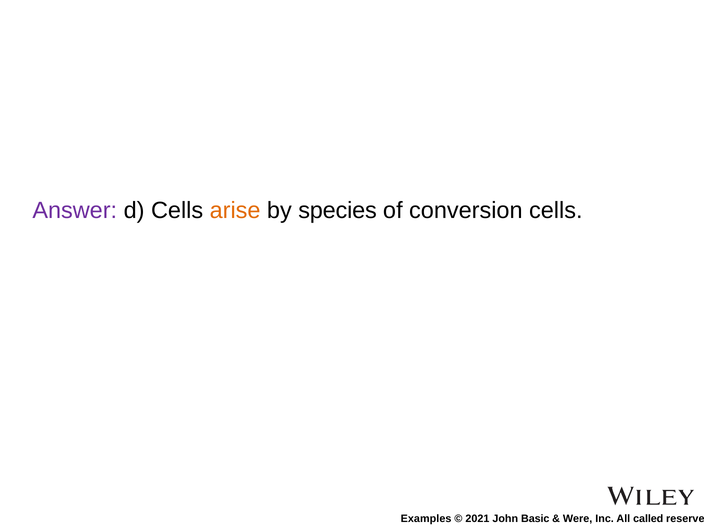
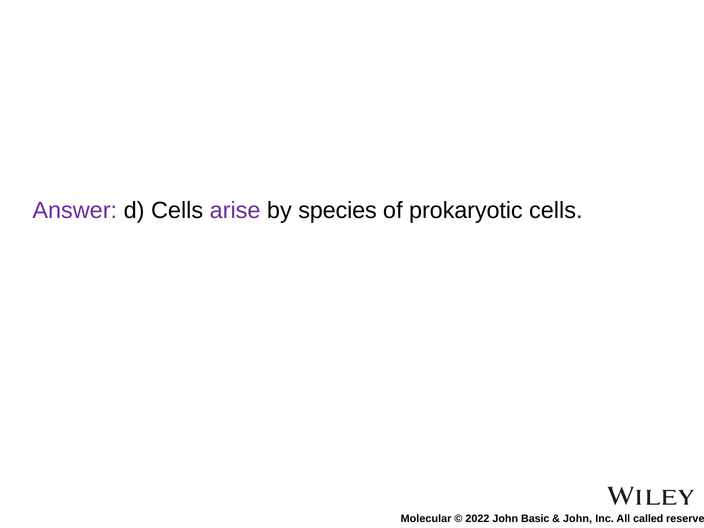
arise colour: orange -> purple
conversion: conversion -> prokaryotic
Examples: Examples -> Molecular
2021: 2021 -> 2022
Were at (578, 519): Were -> John
